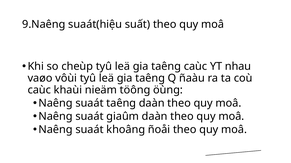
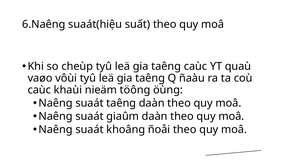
9.Naêng: 9.Naêng -> 6.Naêng
nhau: nhau -> quaù
